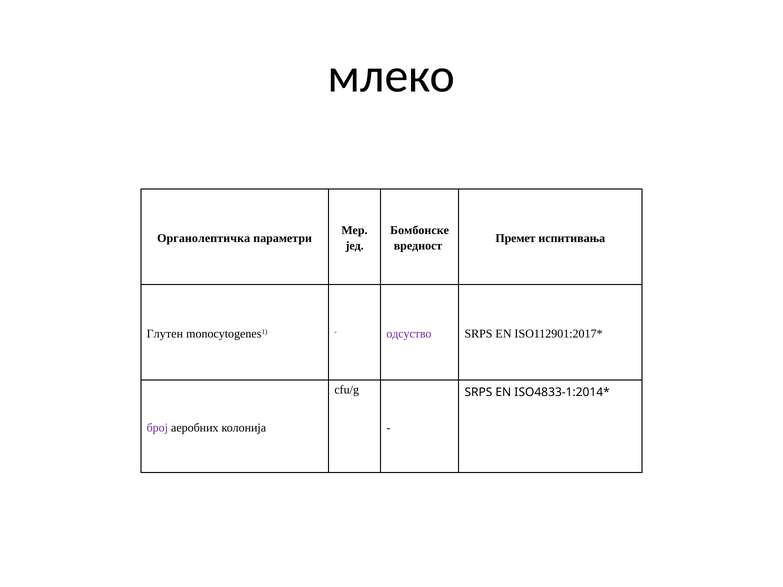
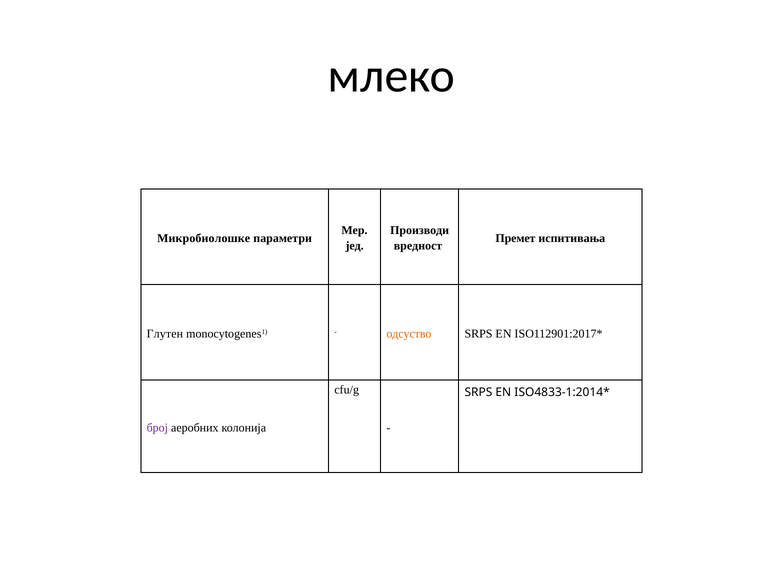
Бомбонске: Бомбонске -> Производи
Органолептичка: Органолептичка -> Микробиолошке
одсуство colour: purple -> orange
